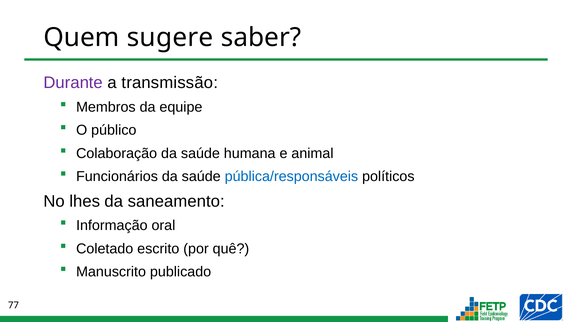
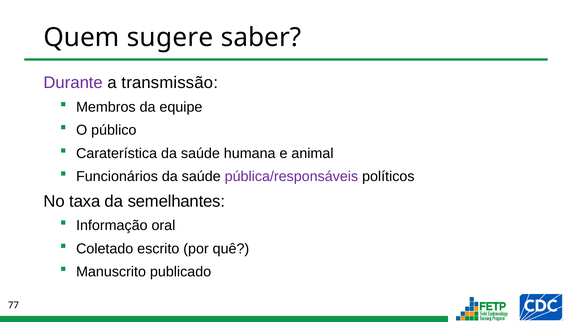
Colaboração: Colaboração -> Caraterística
pública/responsáveis colour: blue -> purple
lhes: lhes -> taxa
saneamento: saneamento -> semelhantes
